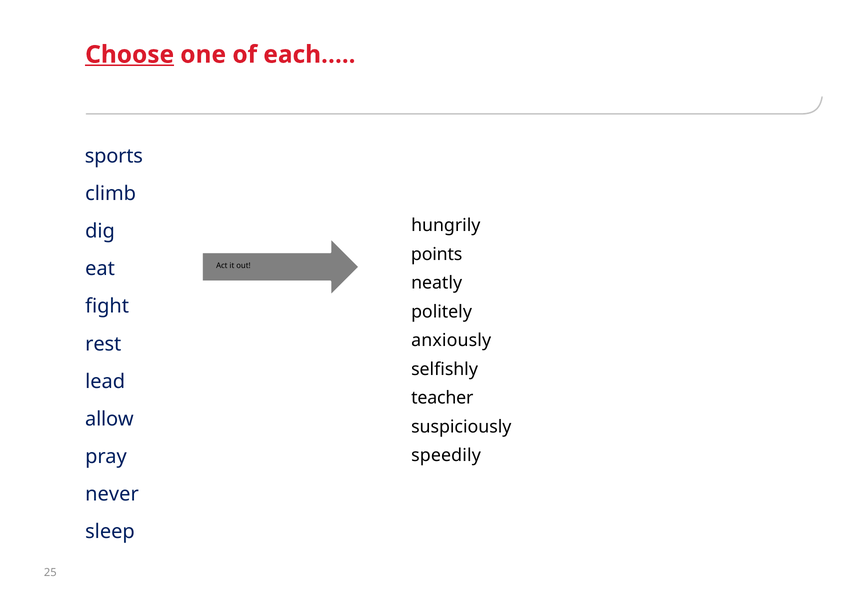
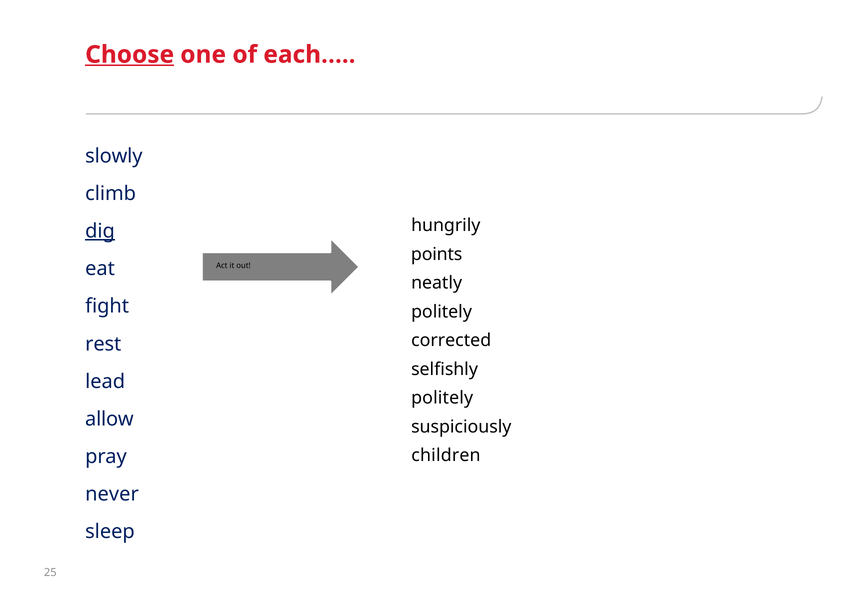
sports: sports -> slowly
dig underline: none -> present
anxiously: anxiously -> corrected
teacher at (442, 398): teacher -> politely
speedily: speedily -> children
